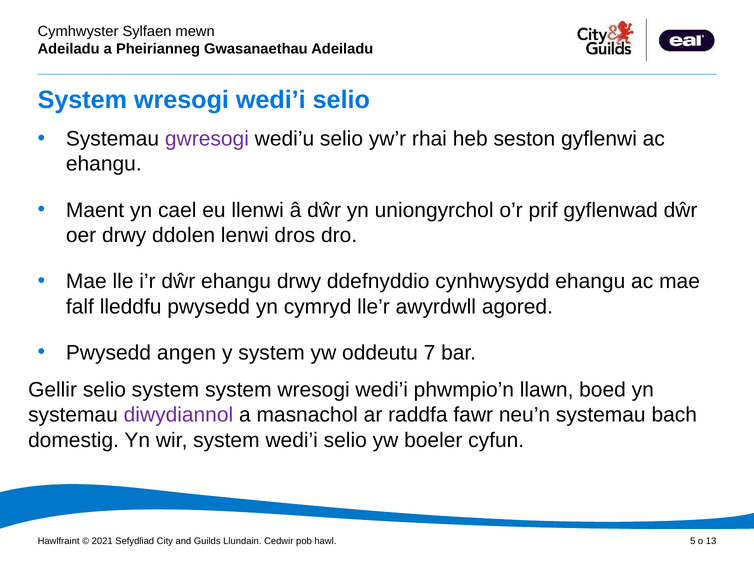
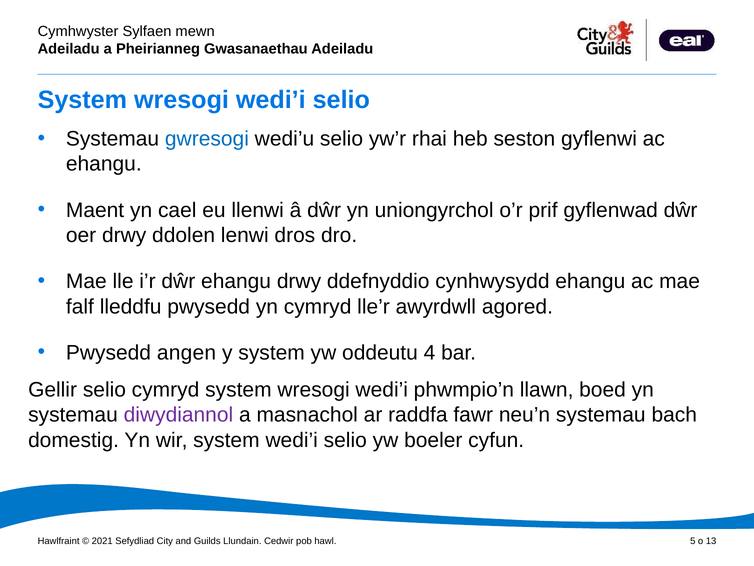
gwresogi colour: purple -> blue
7: 7 -> 4
selio system: system -> cymryd
